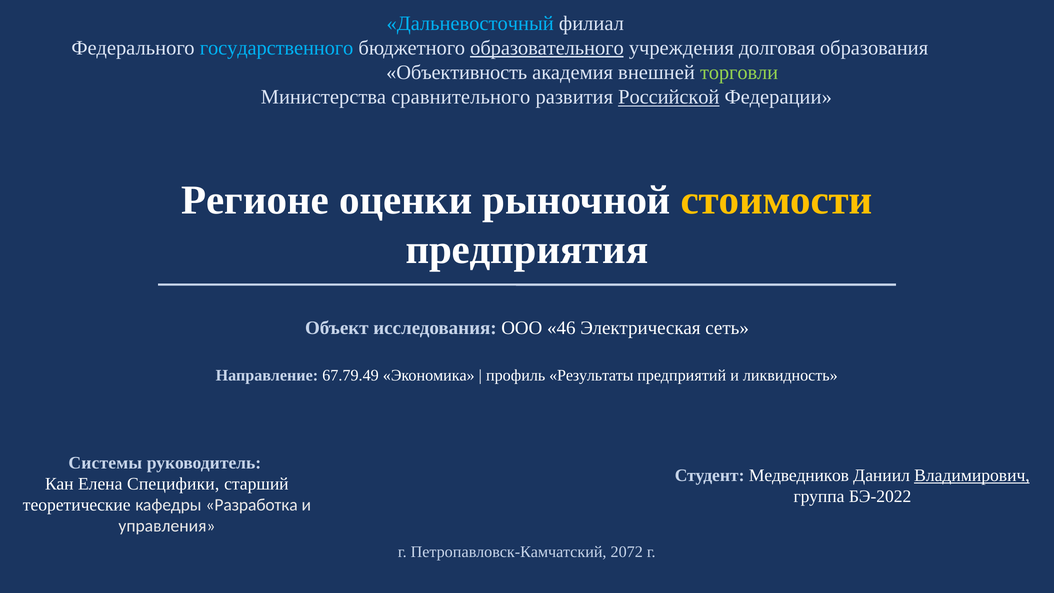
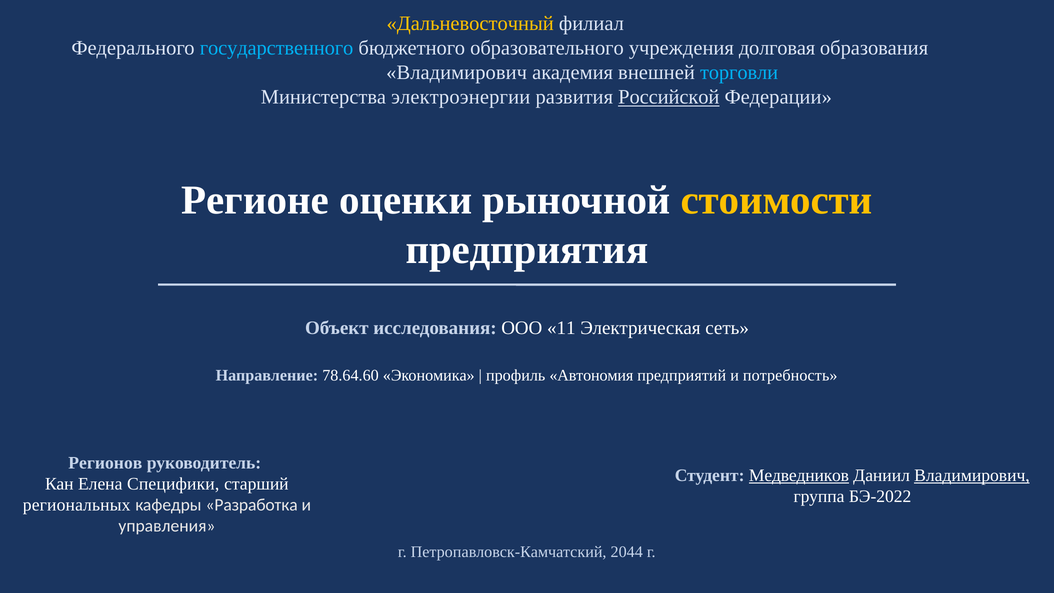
Дальневосточный colour: light blue -> yellow
образовательного underline: present -> none
Объективность at (457, 73): Объективность -> Владимирович
торговли colour: light green -> light blue
сравнительного: сравнительного -> электроэнергии
46: 46 -> 11
67.79.49: 67.79.49 -> 78.64.60
Результаты: Результаты -> Автономия
ликвидность: ликвидность -> потребность
Системы: Системы -> Регионов
Медведников underline: none -> present
теоретические: теоретические -> региональных
2072: 2072 -> 2044
